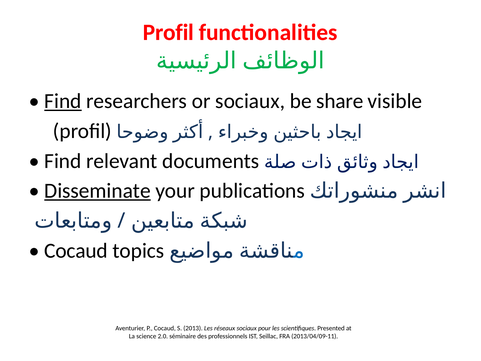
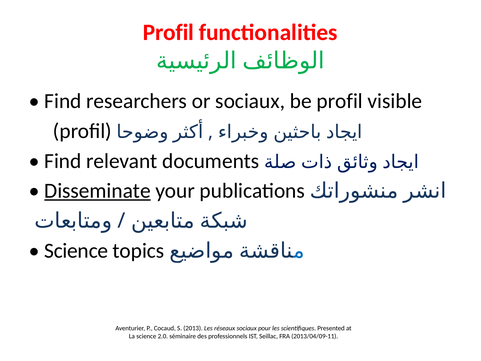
Find at (63, 101) underline: present -> none
be share: share -> profil
Cocaud at (76, 251): Cocaud -> Science
